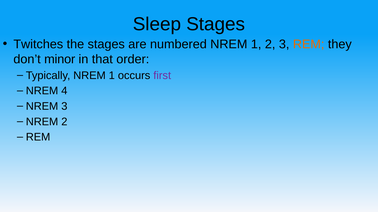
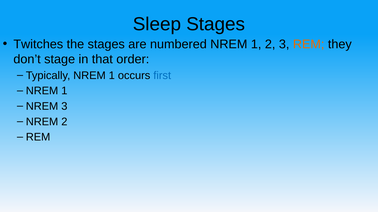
minor: minor -> stage
first colour: purple -> blue
4 at (64, 91): 4 -> 1
